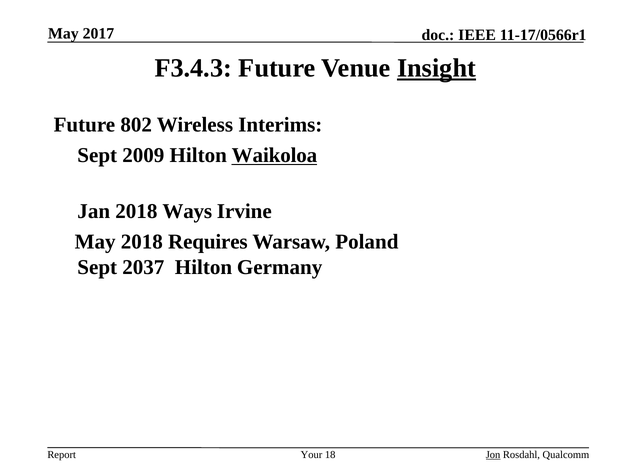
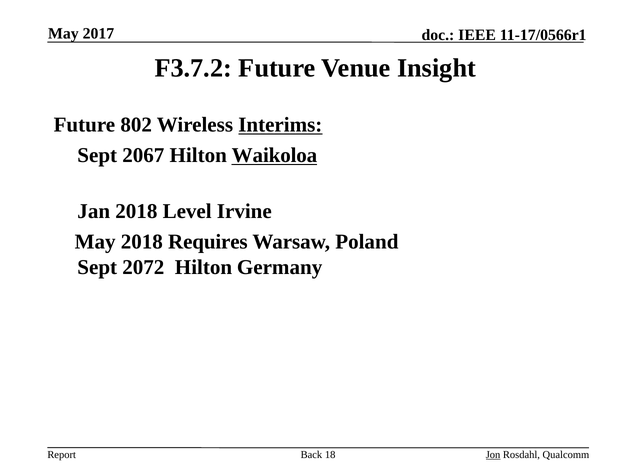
F3.4.3: F3.4.3 -> F3.7.2
Insight underline: present -> none
Interims underline: none -> present
2009: 2009 -> 2067
Ways: Ways -> Level
2037: 2037 -> 2072
Your: Your -> Back
